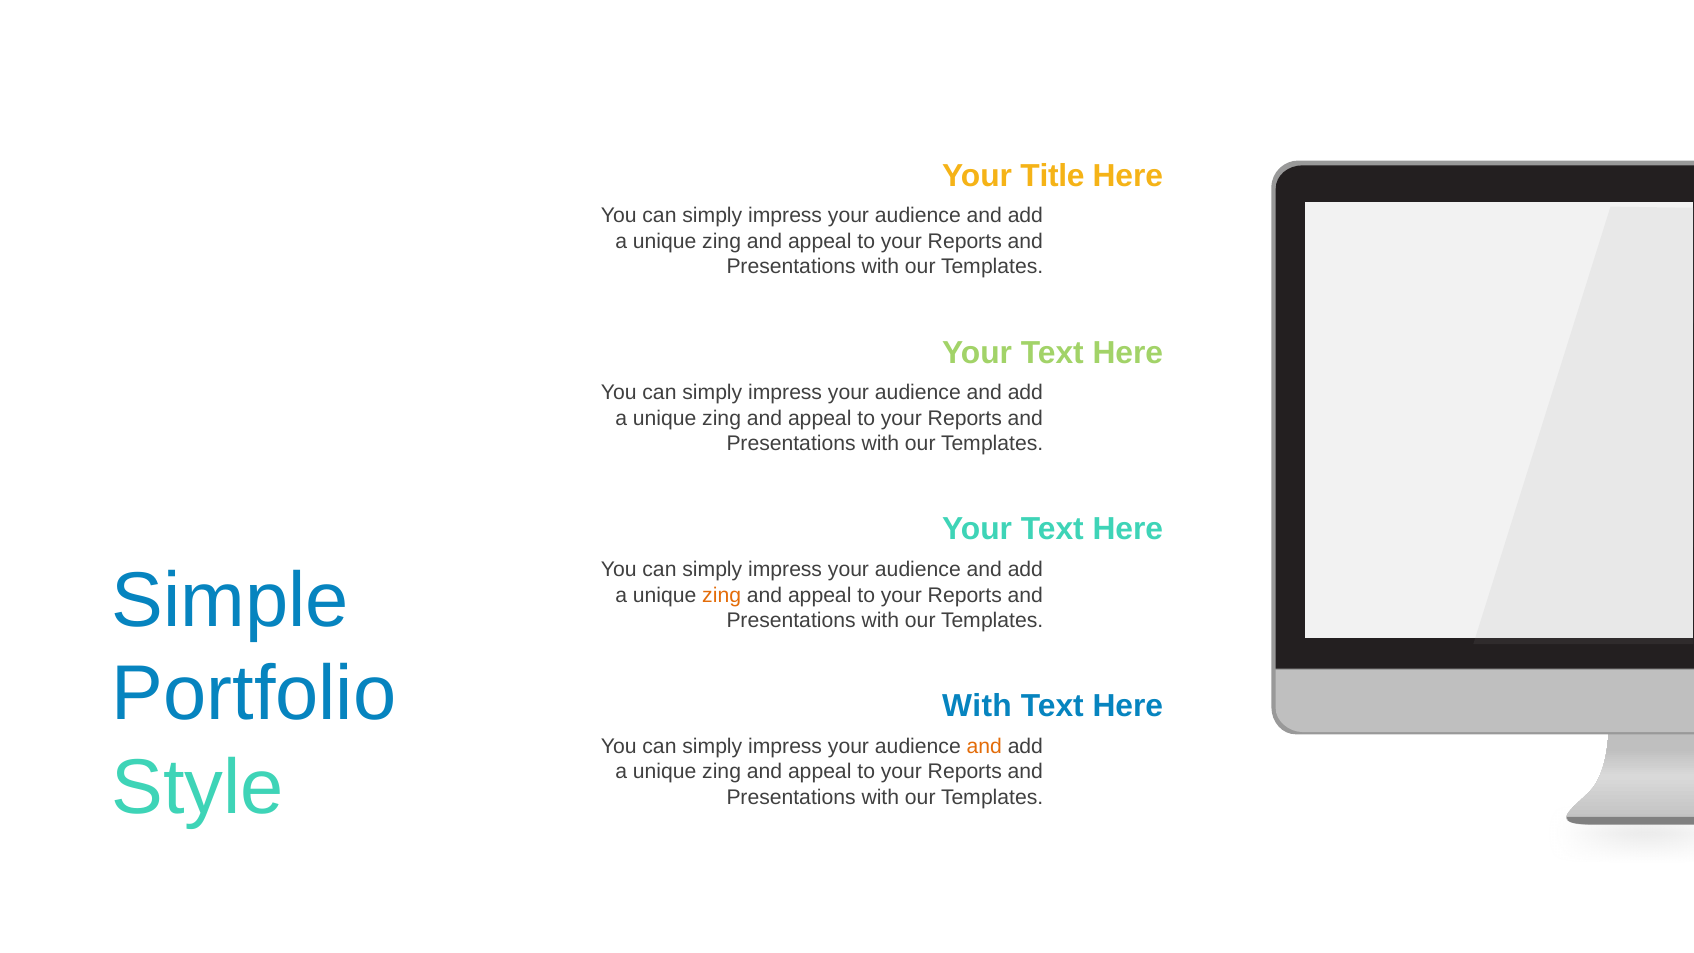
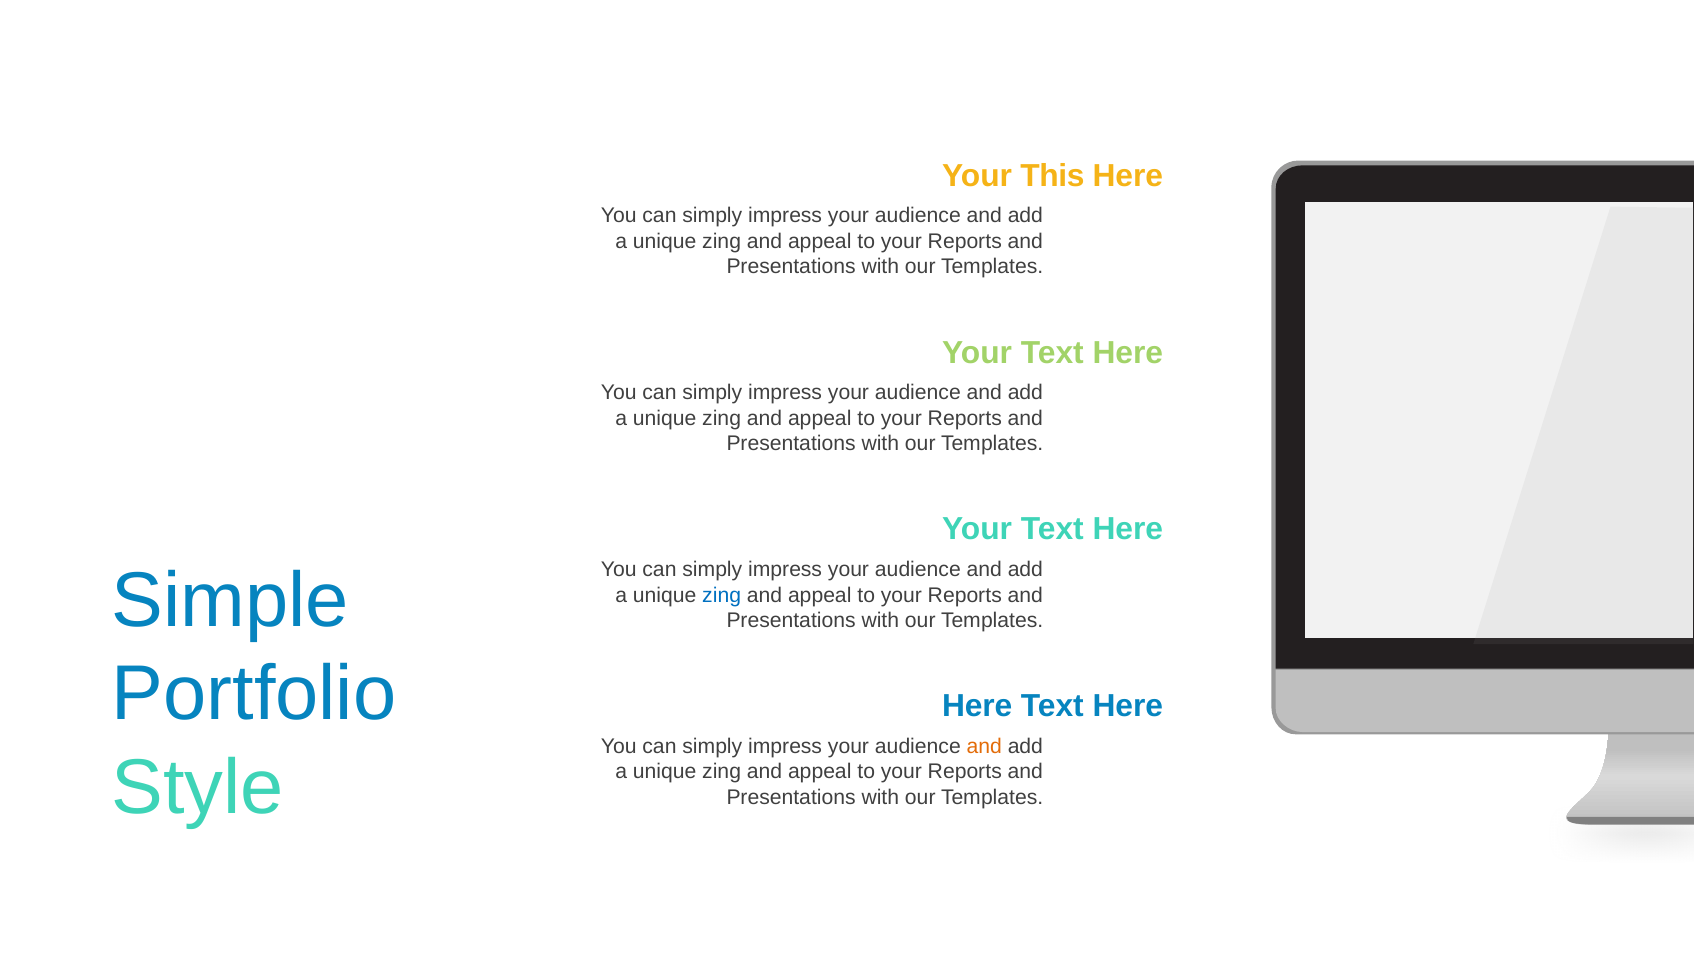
Title: Title -> This
zing at (722, 595) colour: orange -> blue
With at (977, 706): With -> Here
